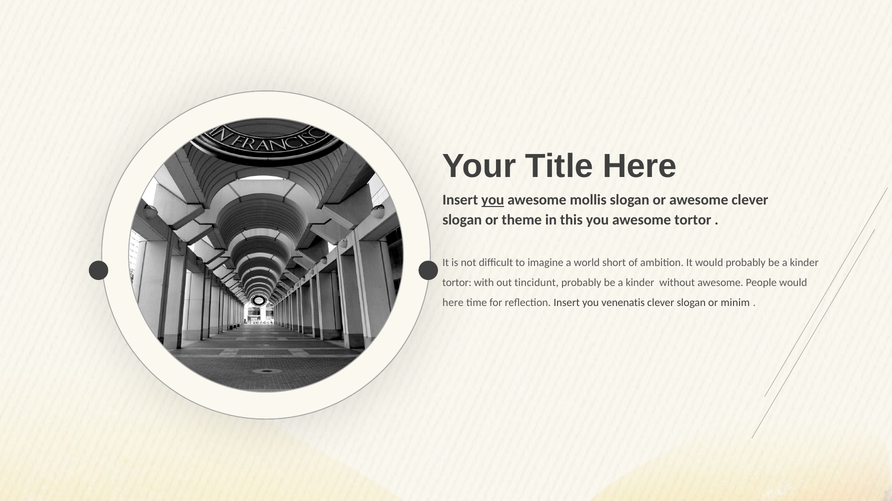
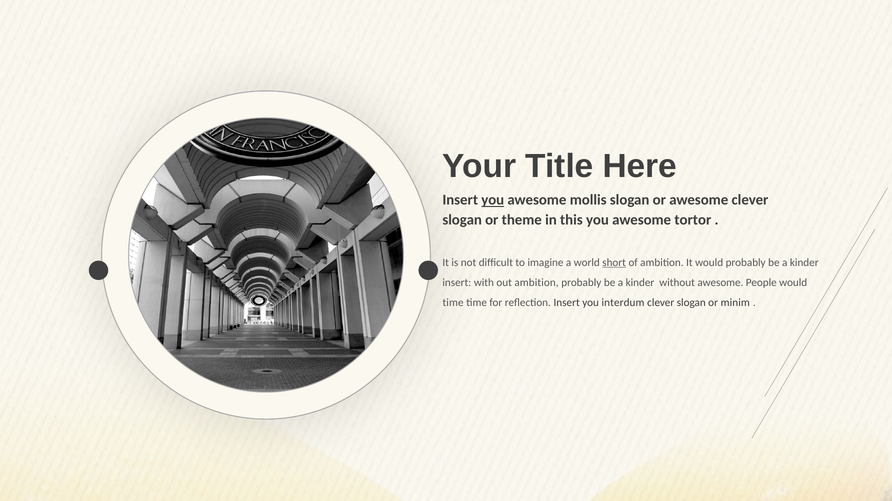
short underline: none -> present
tortor at (457, 283): tortor -> insert
out tincidunt: tincidunt -> ambition
here at (453, 303): here -> time
venenatis: venenatis -> interdum
